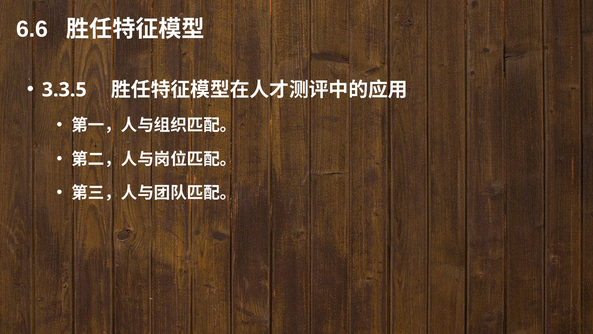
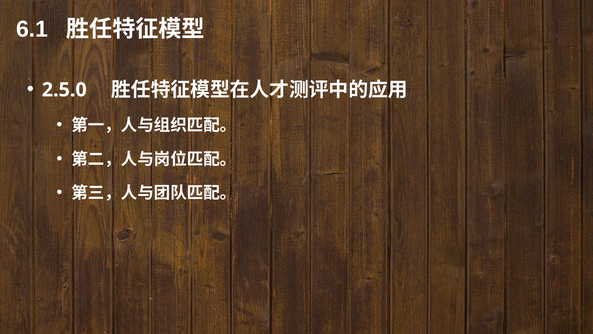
6.6: 6.6 -> 6.1
3.3.5: 3.3.5 -> 2.5.0
